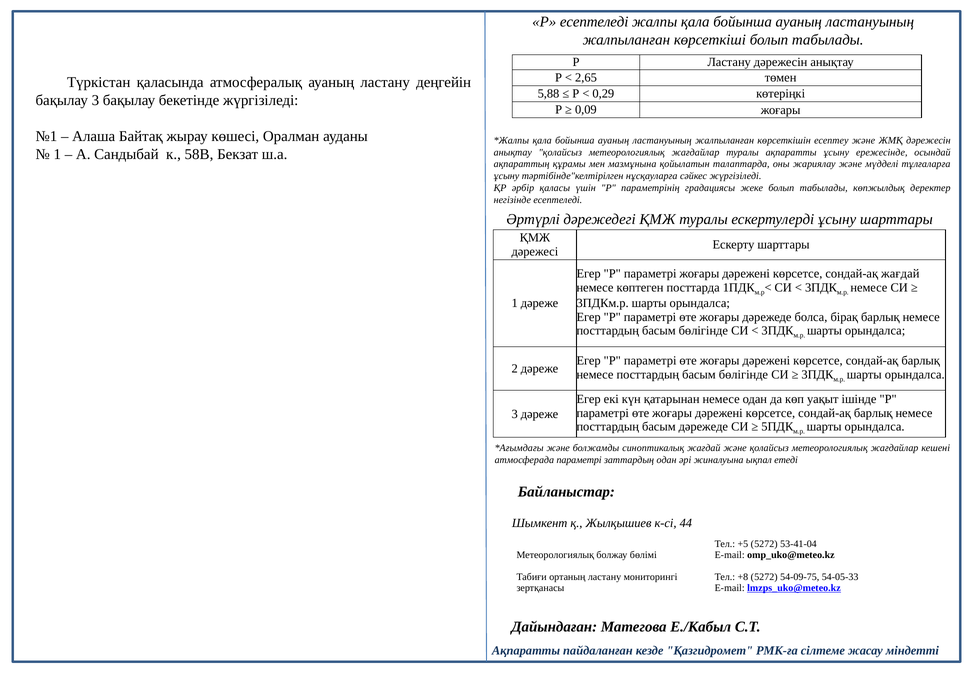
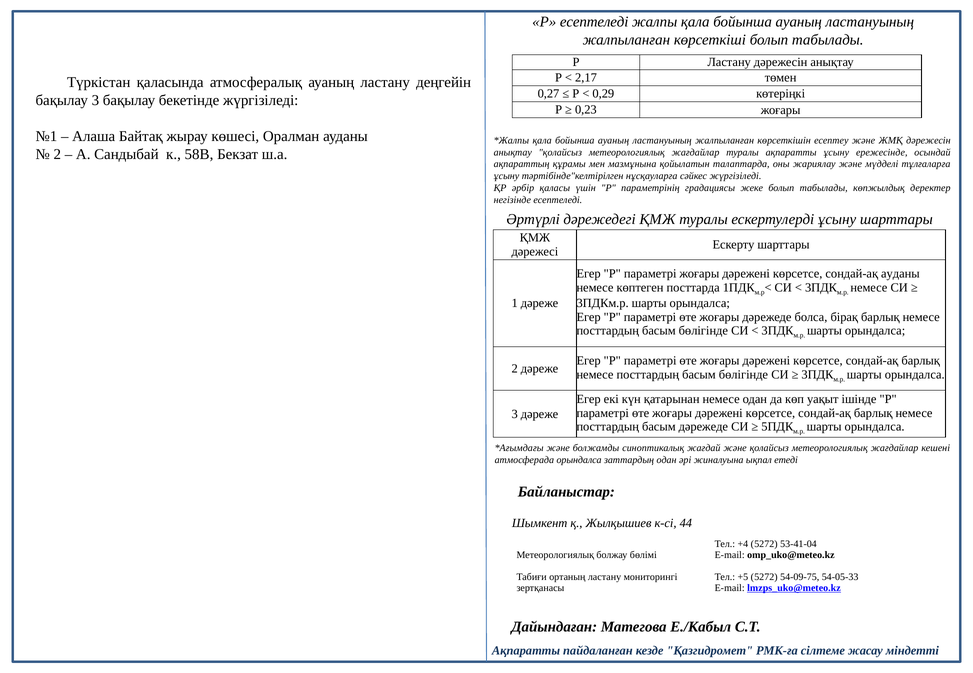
2,65: 2,65 -> 2,17
5,88: 5,88 -> 0,27
0,09: 0,09 -> 0,23
1 at (57, 154): 1 -> 2
сондай-ақ жағдай: жағдай -> ауданы
атмосферада параметрі: параметрі -> орындалса
+5: +5 -> +4
+8: +8 -> +5
